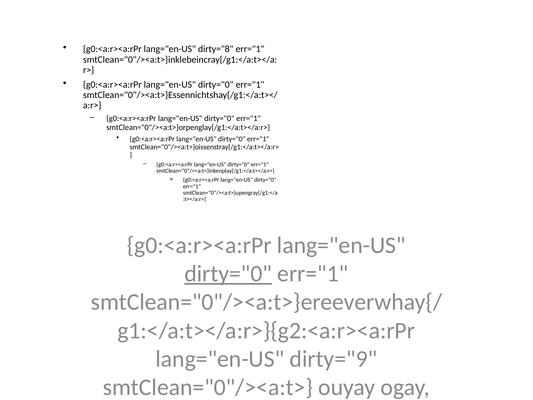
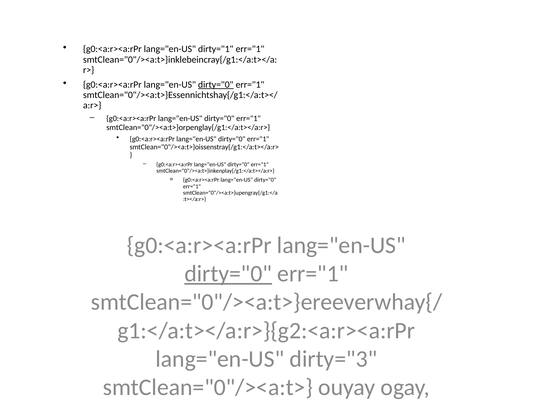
dirty="8: dirty="8 -> dirty="1
dirty="0 at (216, 85) underline: none -> present
dirty="9: dirty="9 -> dirty="3
